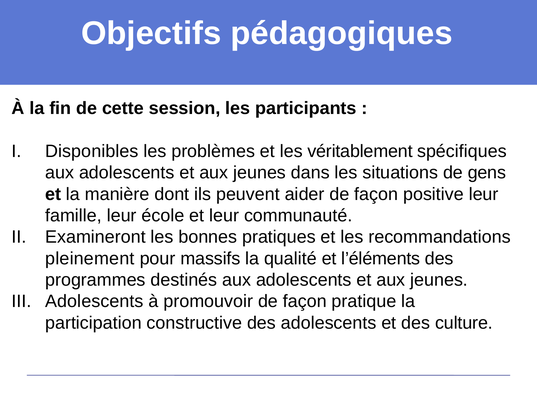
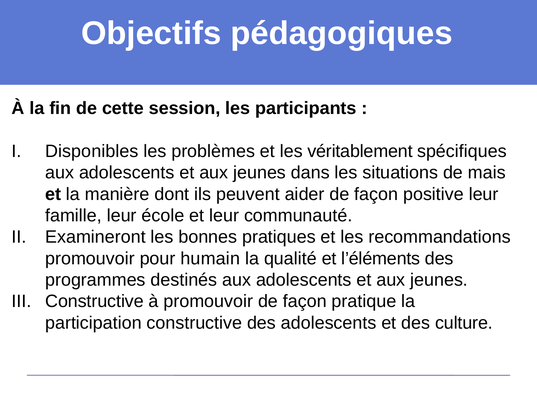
gens: gens -> mais
pleinement at (90, 259): pleinement -> promouvoir
massifs: massifs -> humain
Adolescents at (94, 302): Adolescents -> Constructive
